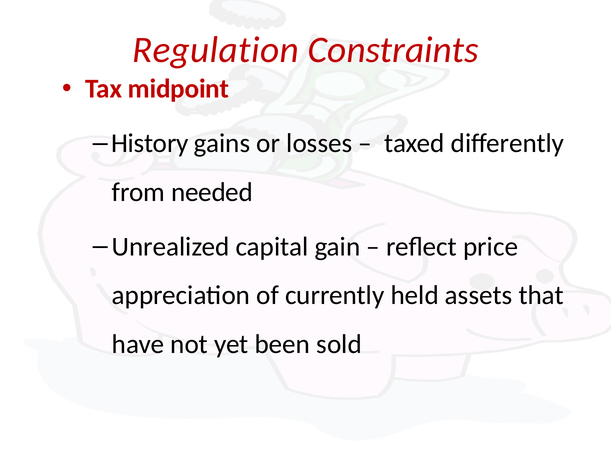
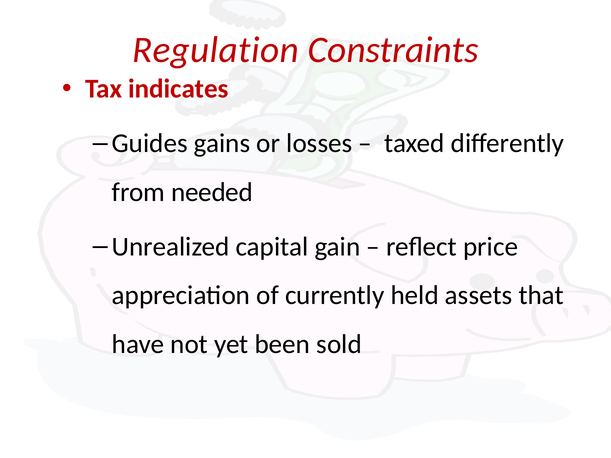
midpoint: midpoint -> indicates
History: History -> Guides
